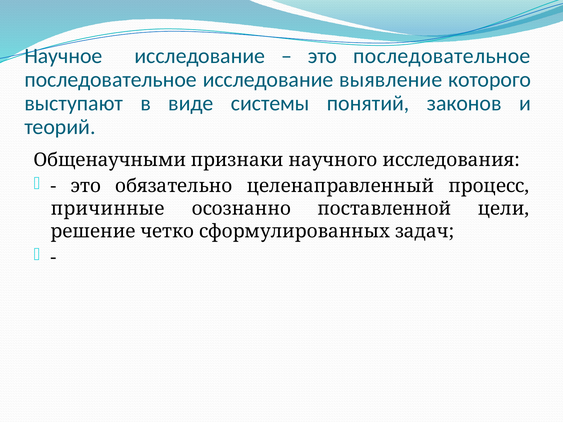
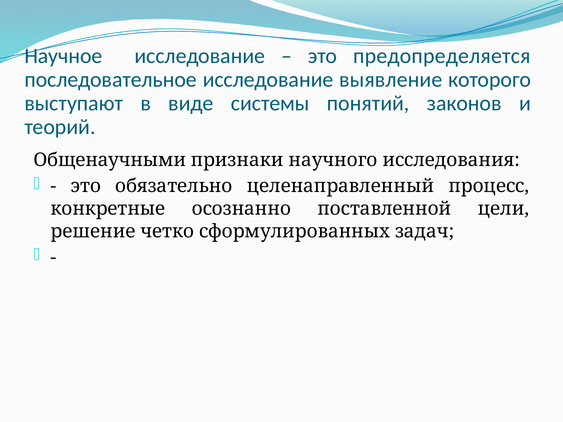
это последовательное: последовательное -> предопределяется
причинные: причинные -> конкретные
